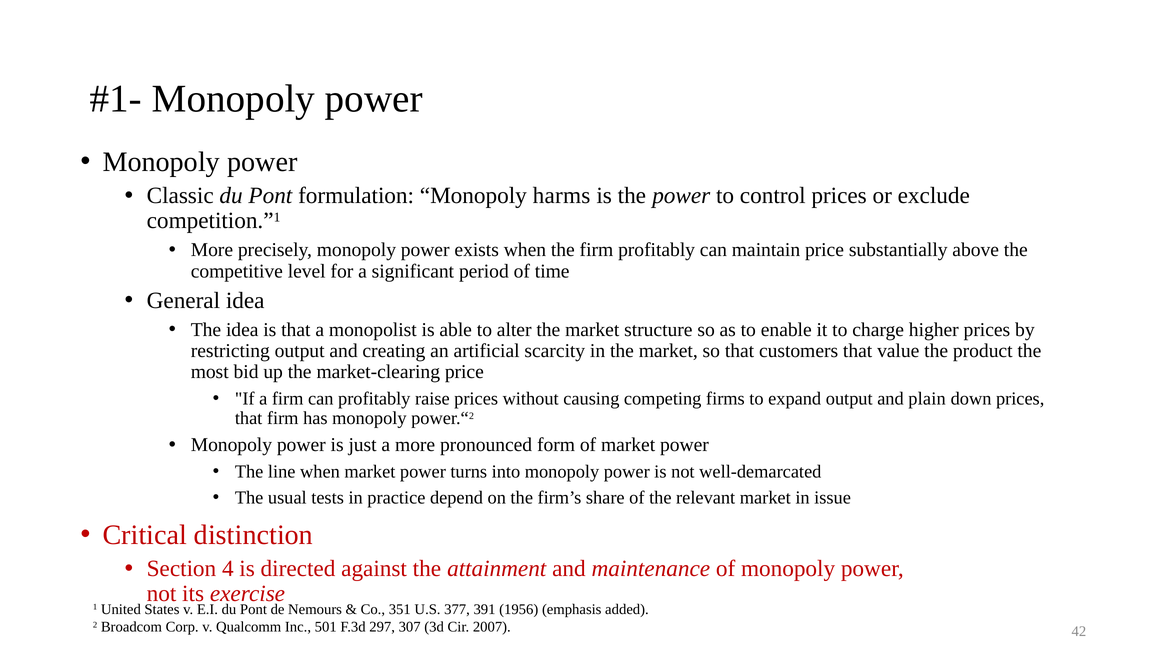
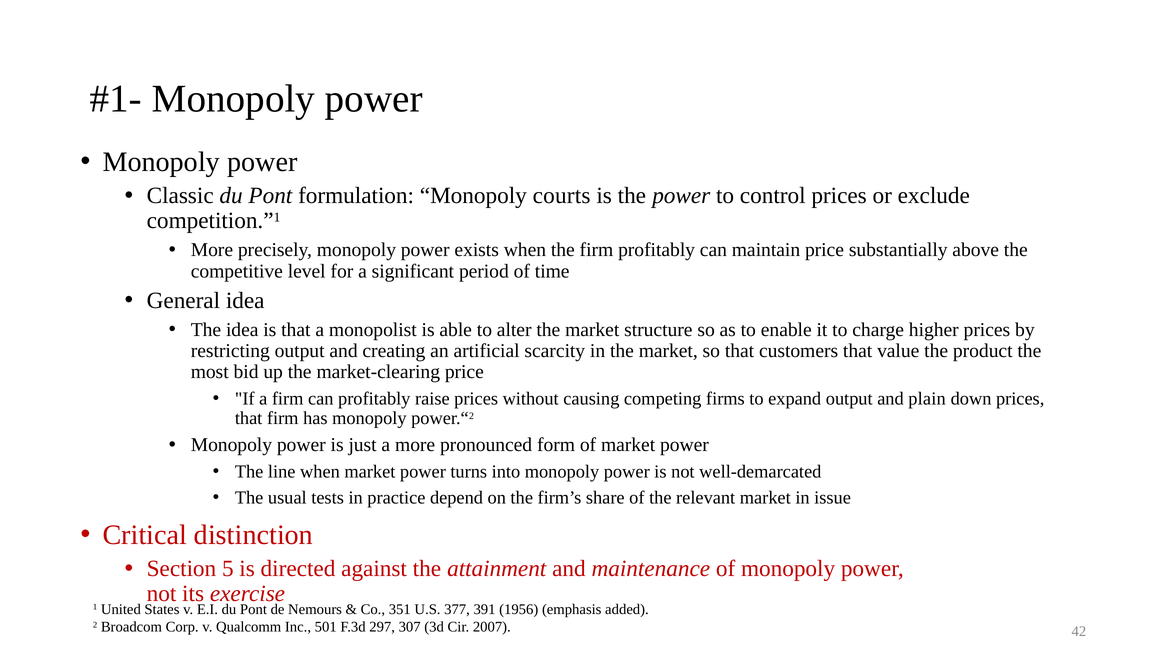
harms: harms -> courts
4: 4 -> 5
